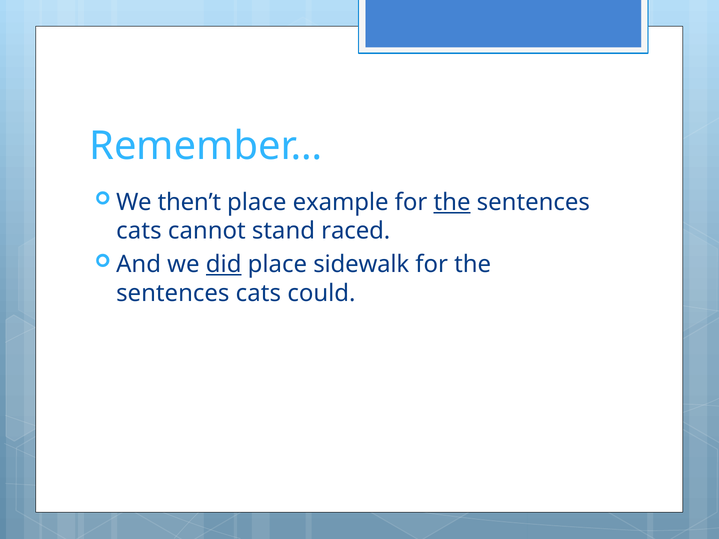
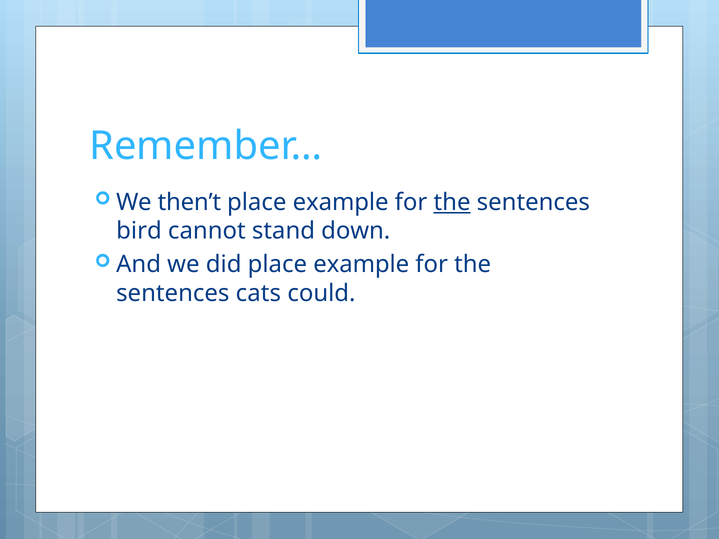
cats at (139, 231): cats -> bird
raced: raced -> down
did underline: present -> none
sidewalk at (361, 265): sidewalk -> example
